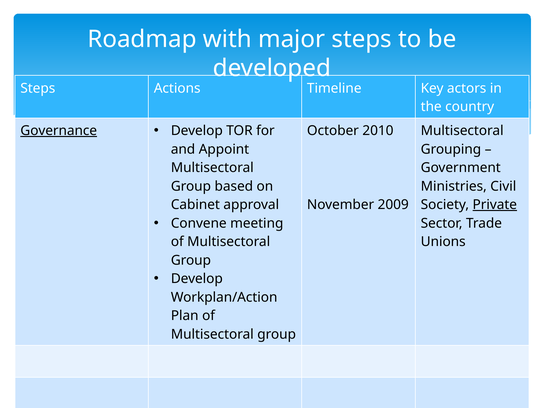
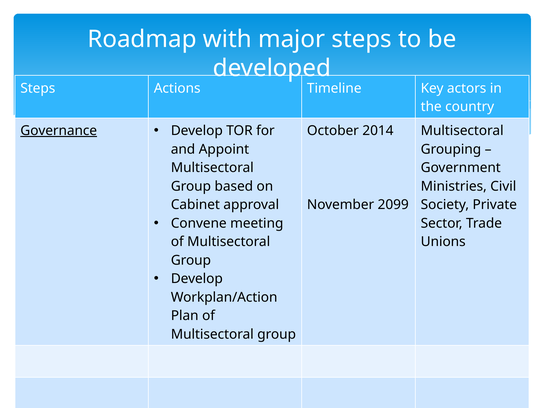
2010: 2010 -> 2014
2009: 2009 -> 2099
Private underline: present -> none
